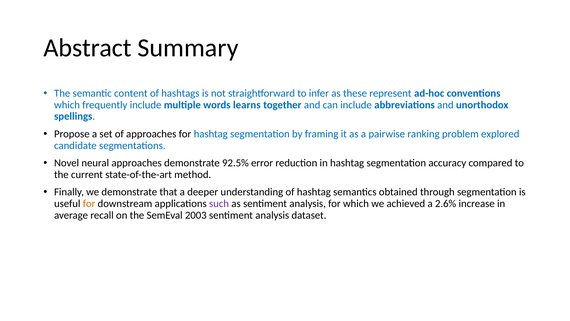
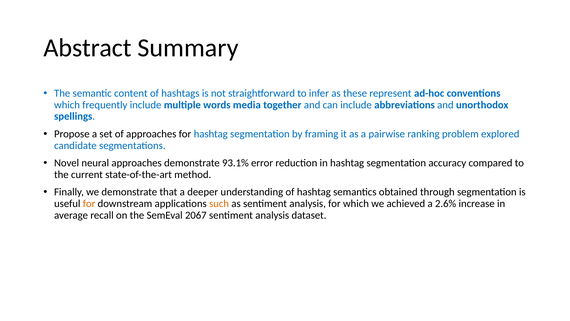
learns: learns -> media
92.5%: 92.5% -> 93.1%
such colour: purple -> orange
2003: 2003 -> 2067
